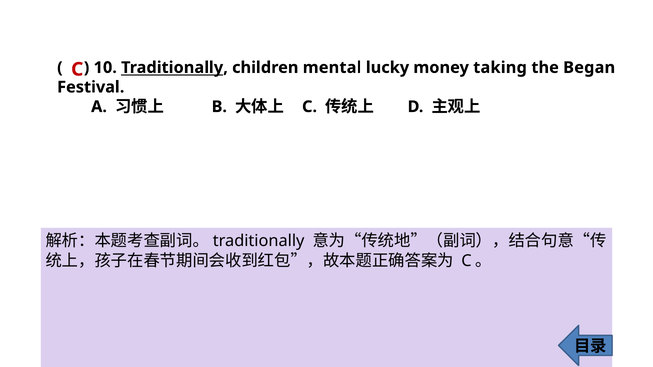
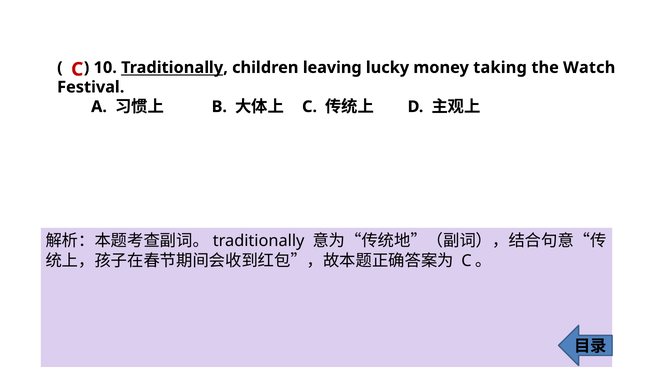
mental: mental -> leaving
Began: Began -> Watch
